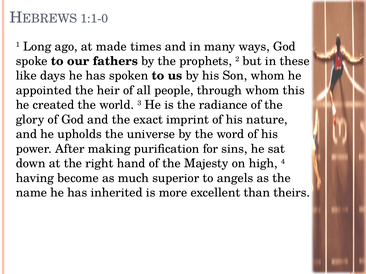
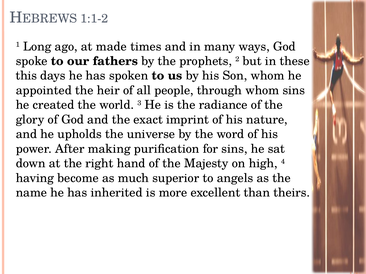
1:1-0: 1:1-0 -> 1:1-2
like: like -> this
whom this: this -> sins
